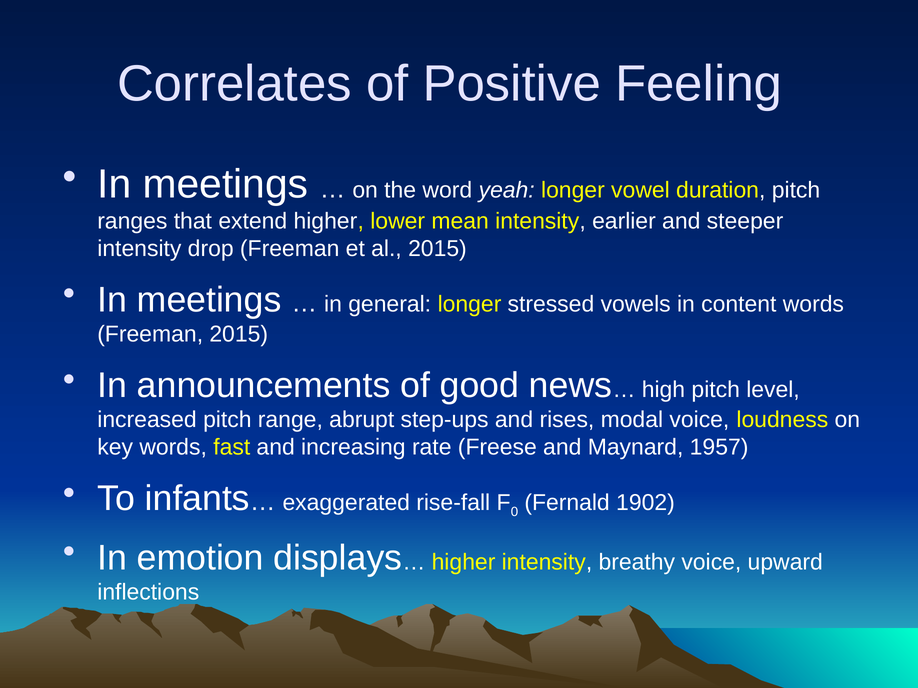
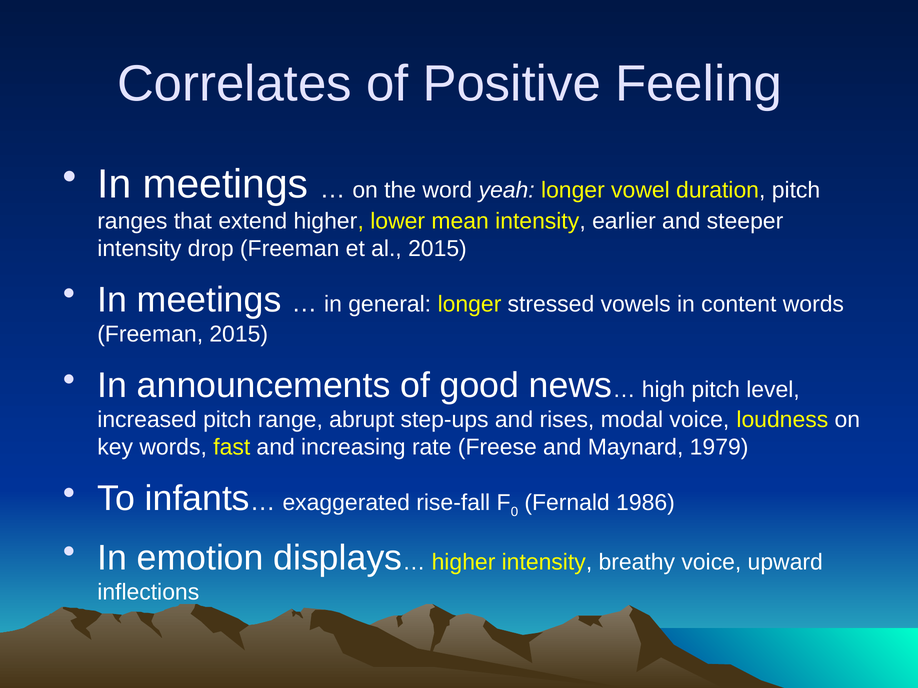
1957: 1957 -> 1979
1902: 1902 -> 1986
